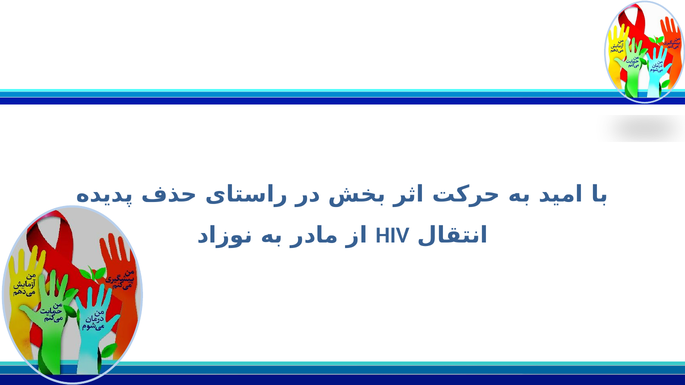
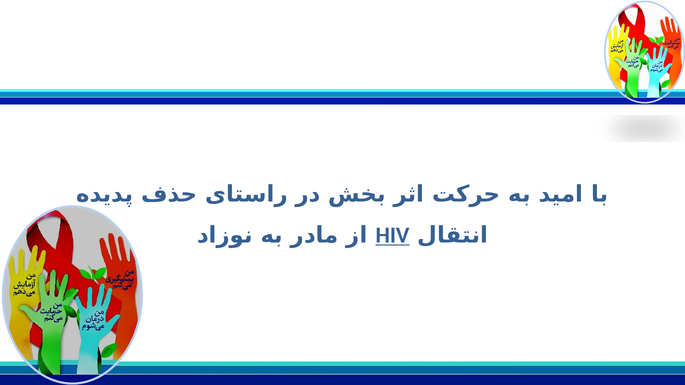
HIV underline: none -> present
